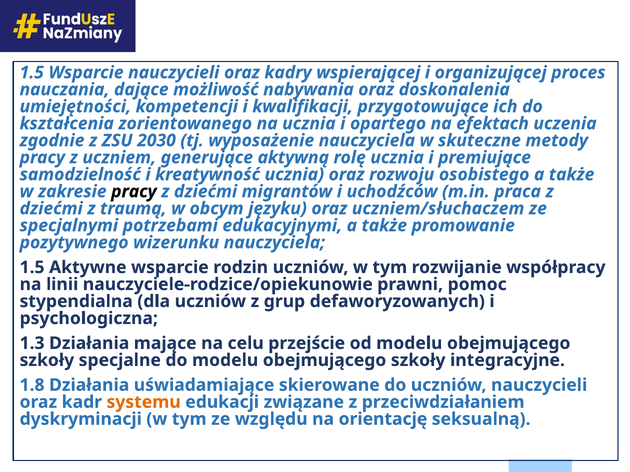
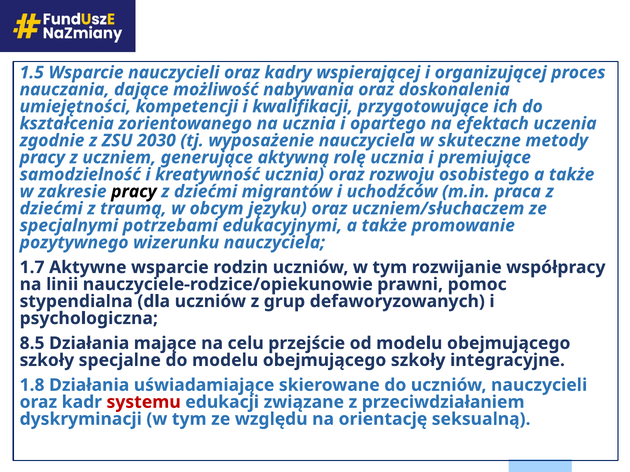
1.5 at (32, 268): 1.5 -> 1.7
1.3: 1.3 -> 8.5
systemu colour: orange -> red
